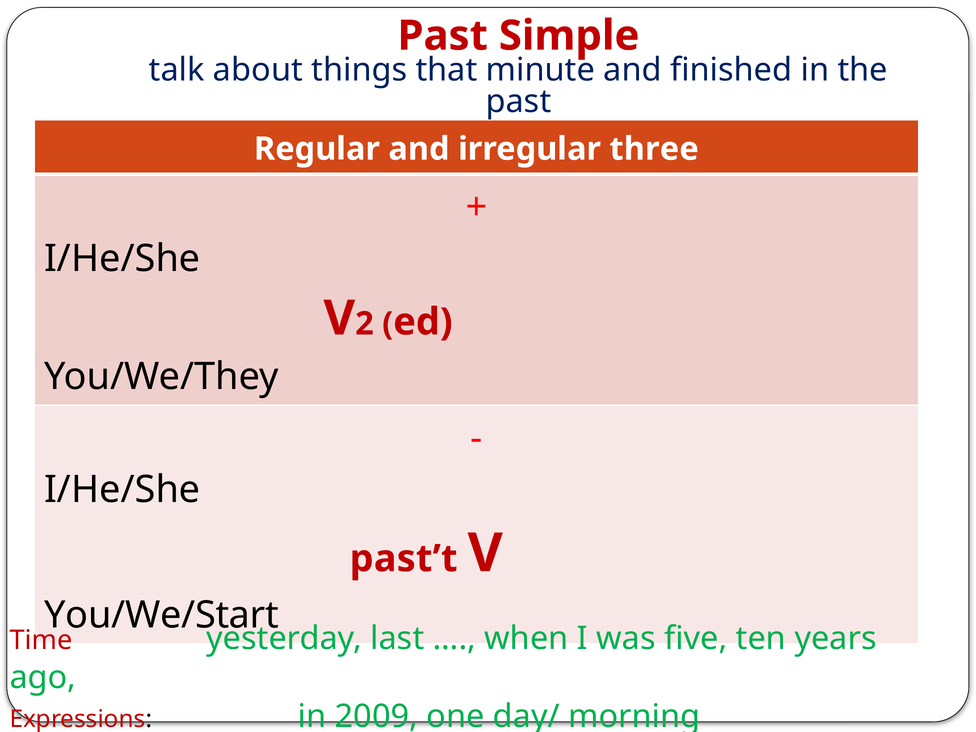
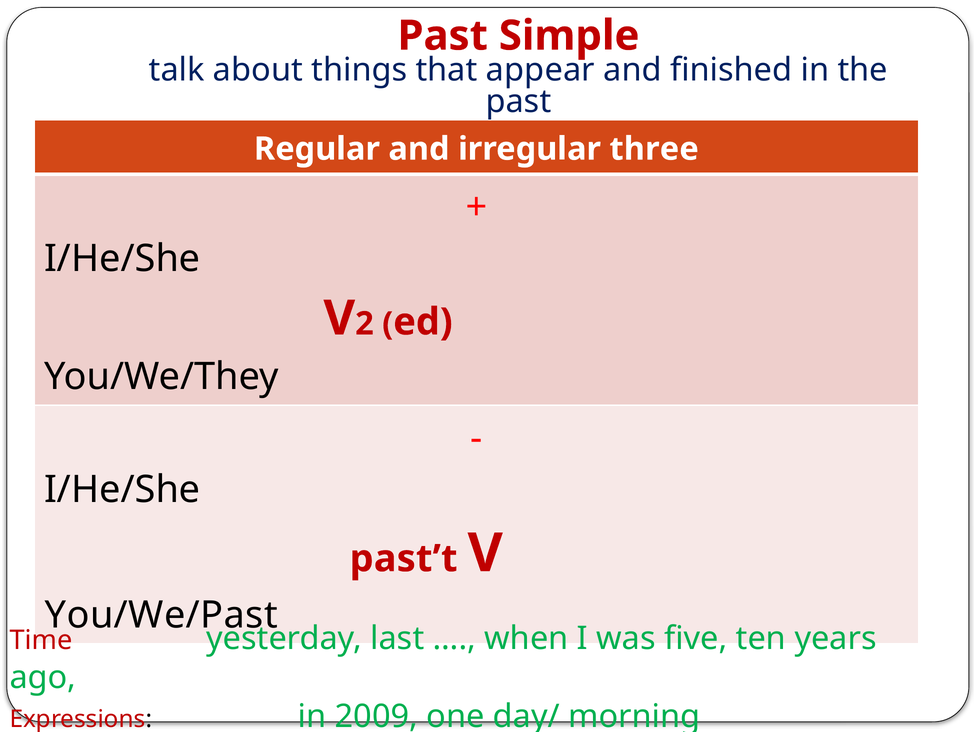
minute: minute -> appear
You/We/Start: You/We/Start -> You/We/Past
